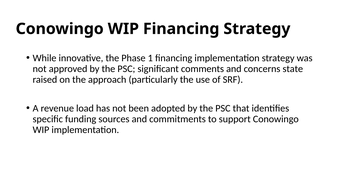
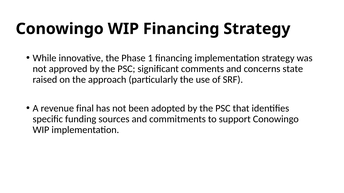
load: load -> final
